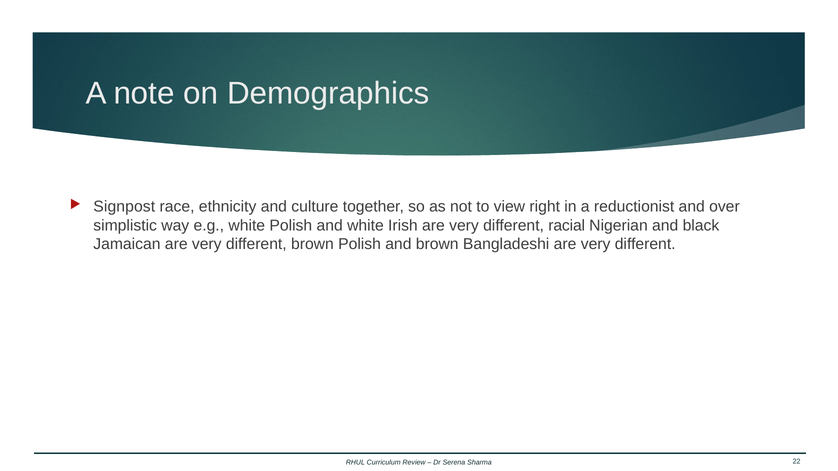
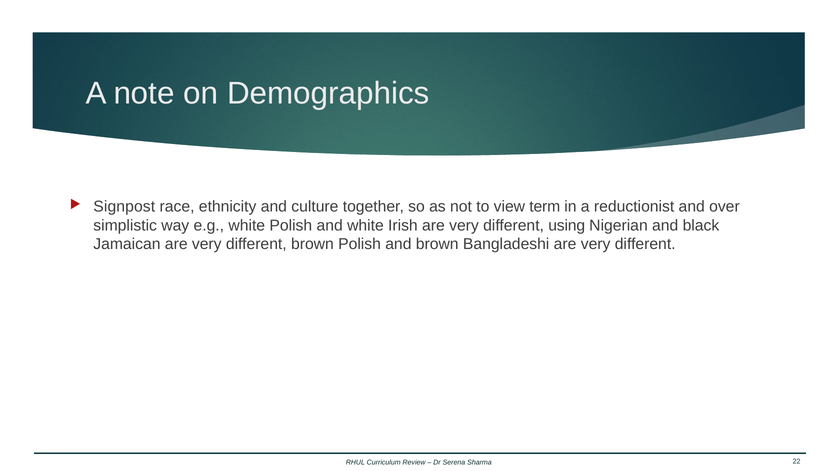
right: right -> term
racial: racial -> using
